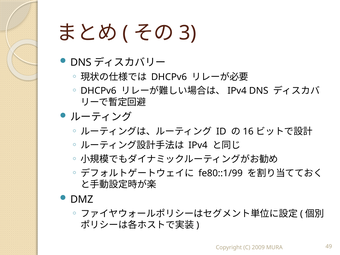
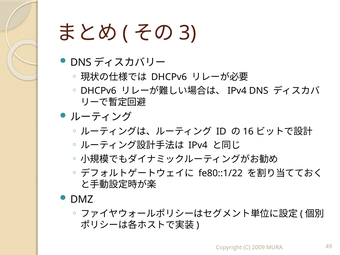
fe80::1/99: fe80::1/99 -> fe80::1/22
